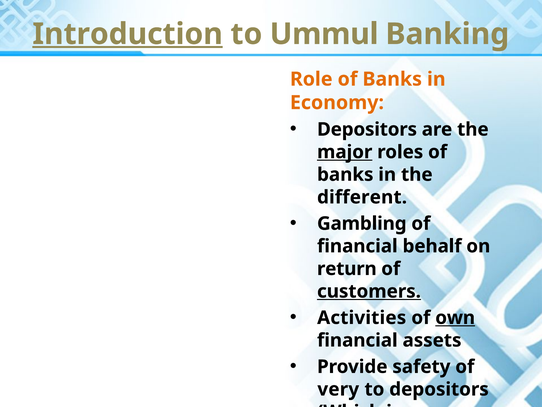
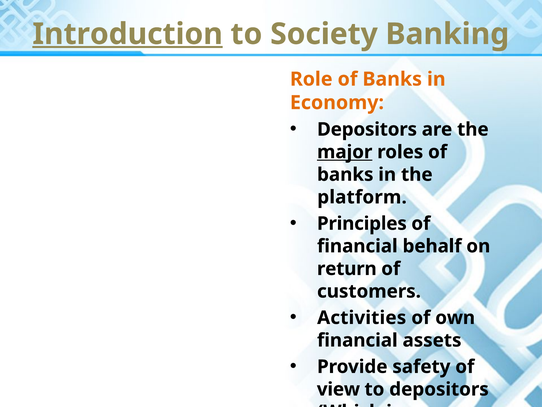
Ummul: Ummul -> Society
different: different -> platform
Gambling: Gambling -> Principles
customers underline: present -> none
own underline: present -> none
very at (338, 389): very -> view
